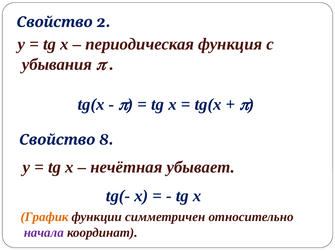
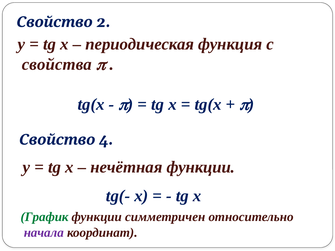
убывания: убывания -> свойства
8: 8 -> 4
нечётная убывает: убывает -> функции
График colour: orange -> green
